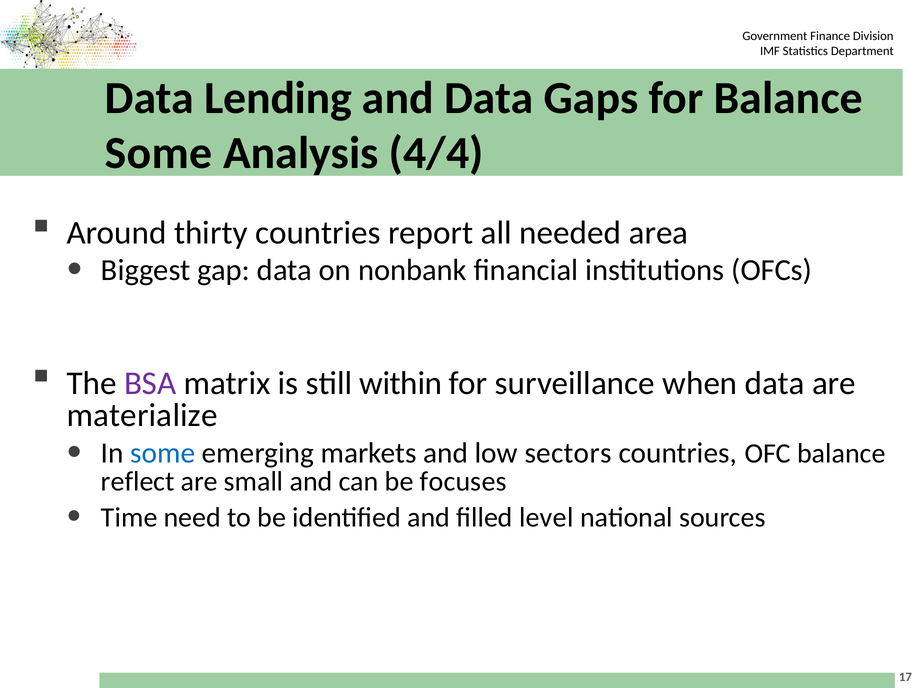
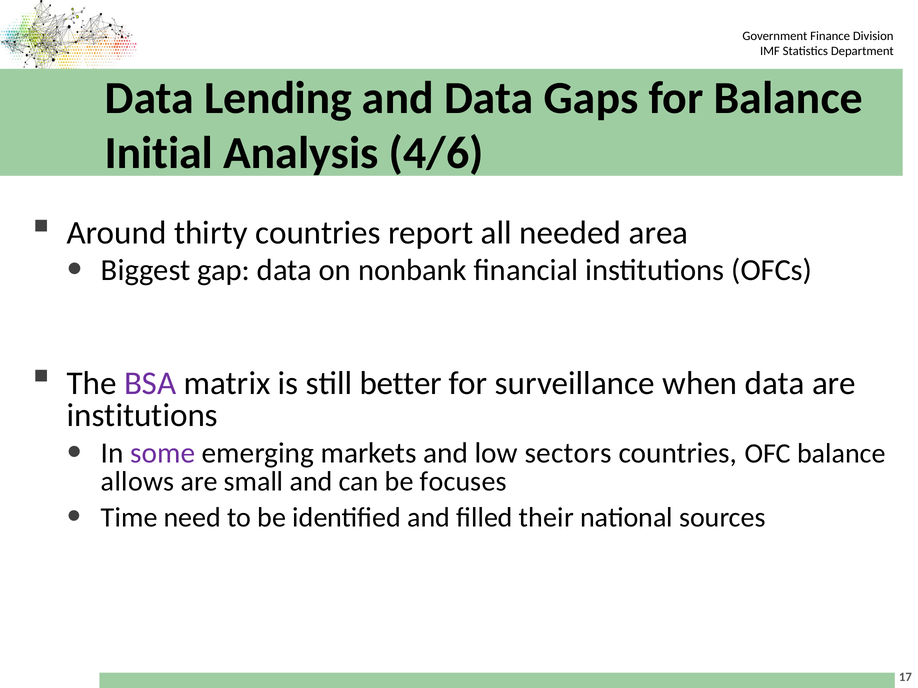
Some at (159, 153): Some -> Initial
4/4: 4/4 -> 4/6
within: within -> better
materialize at (142, 415): materialize -> institutions
some at (163, 453) colour: blue -> purple
reflect: reflect -> allows
level: level -> their
